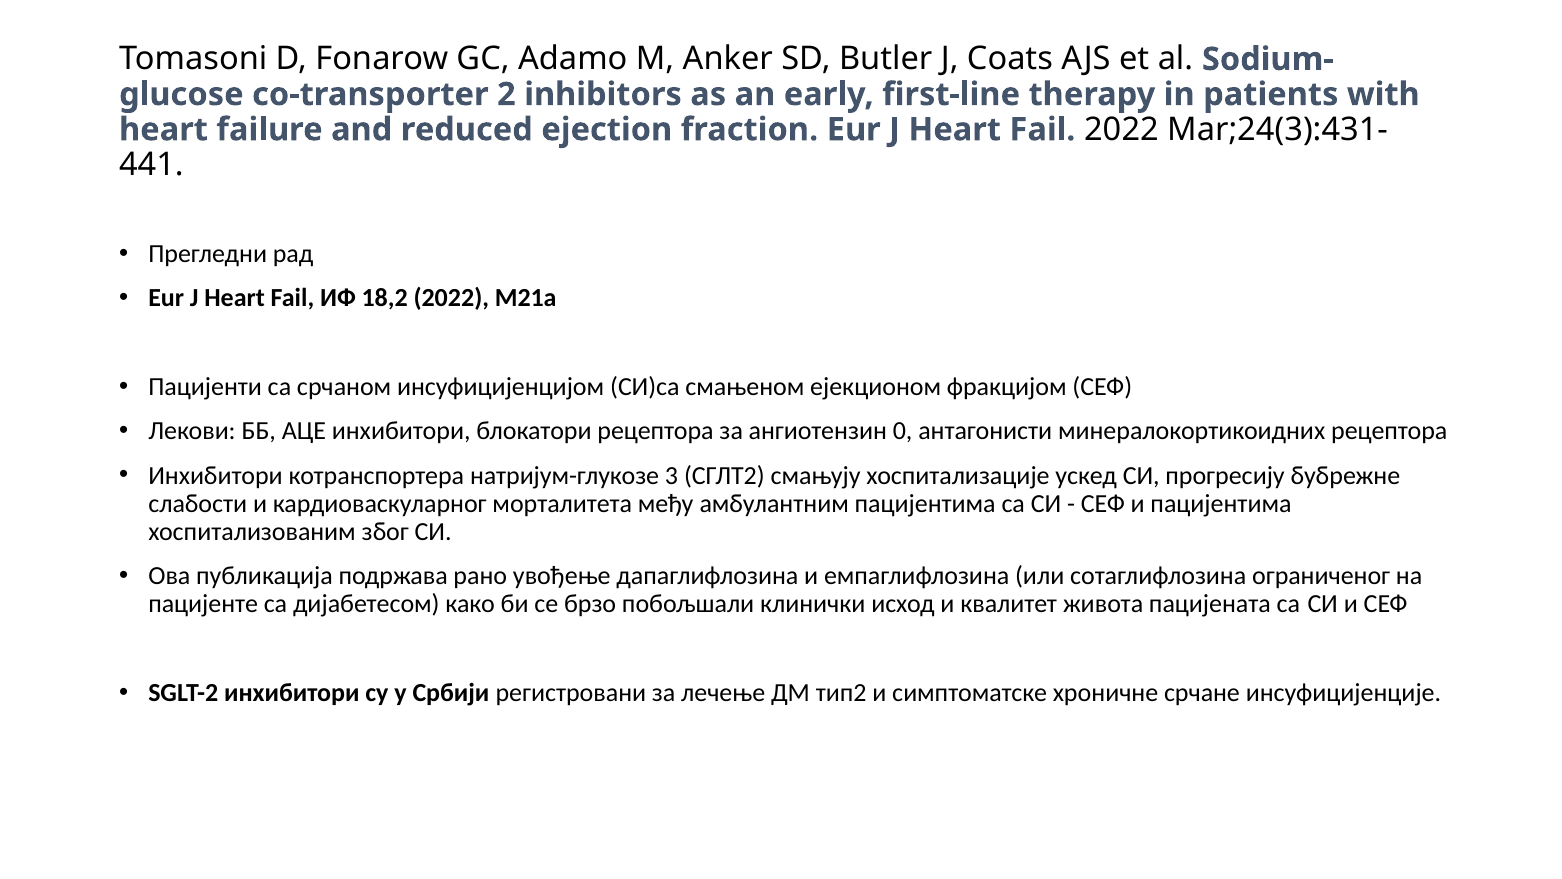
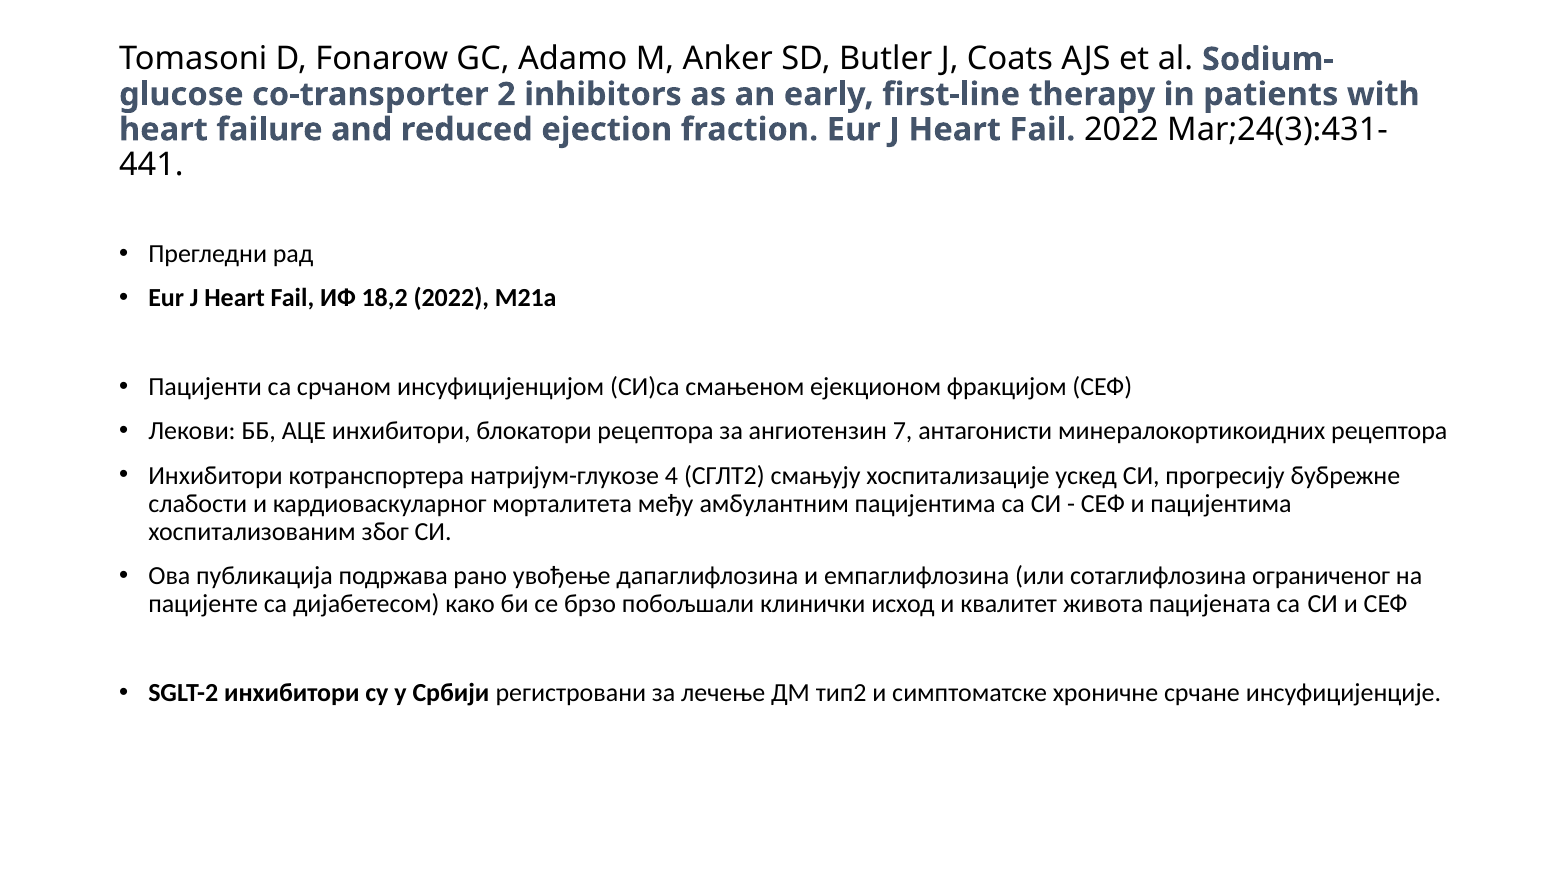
0: 0 -> 7
3: 3 -> 4
